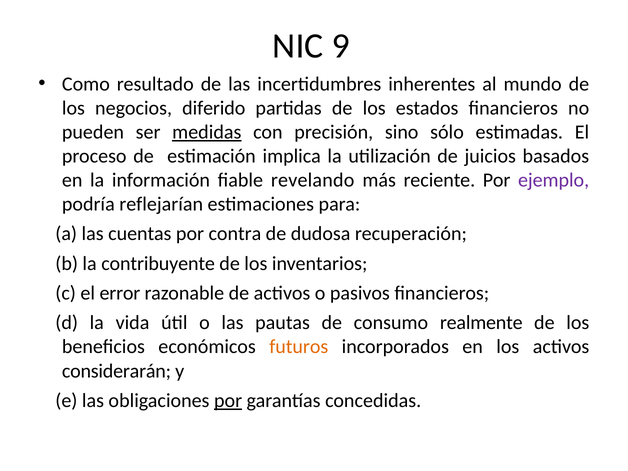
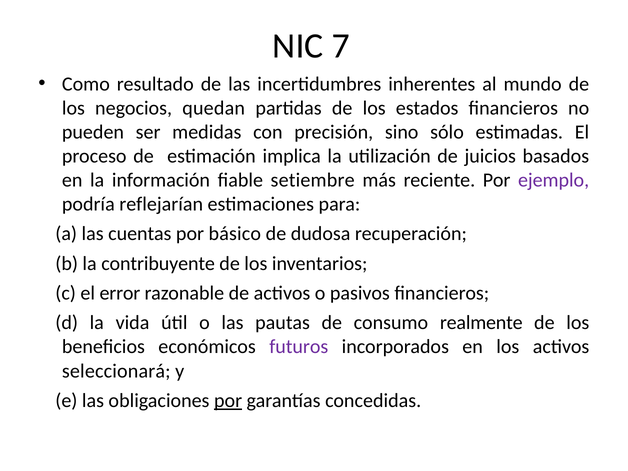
9: 9 -> 7
diferido: diferido -> quedan
medidas underline: present -> none
revelando: revelando -> setiembre
contra: contra -> básico
futuros colour: orange -> purple
considerarán: considerarán -> seleccionará
